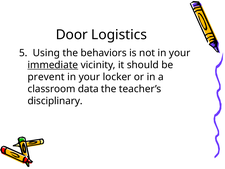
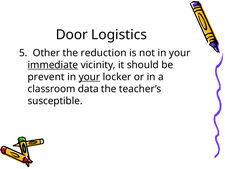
Using: Using -> Other
behaviors: behaviors -> reduction
your at (89, 77) underline: none -> present
disciplinary: disciplinary -> susceptible
